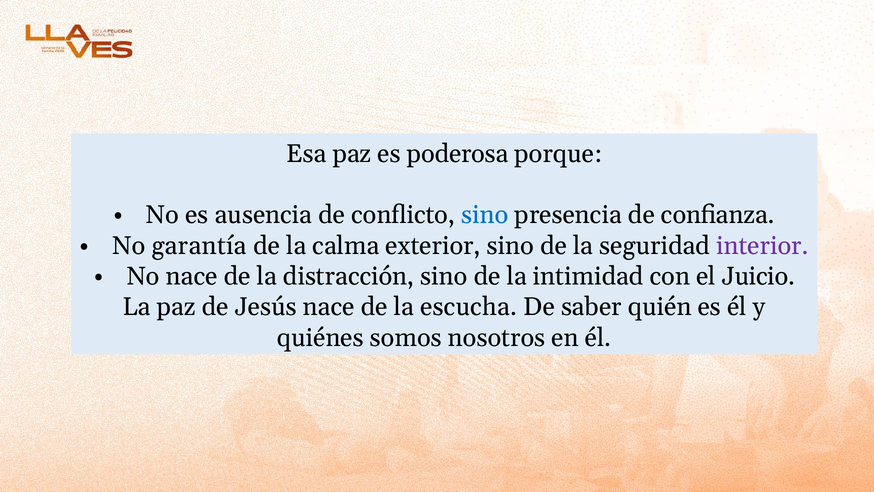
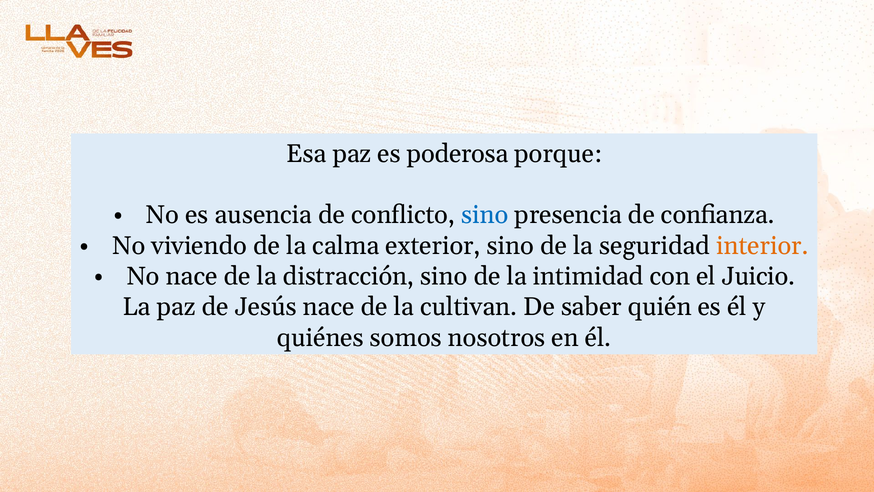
garantía: garantía -> viviendo
interior colour: purple -> orange
escucha: escucha -> cultivan
